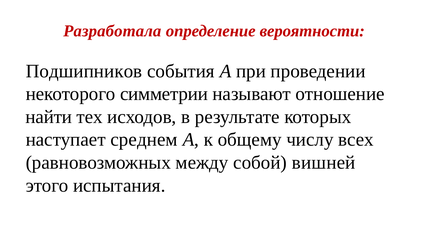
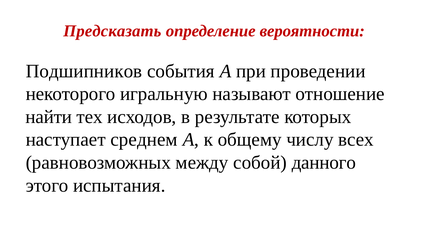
Разработала: Разработала -> Предсказать
симметрии: симметрии -> игральную
вишней: вишней -> данного
